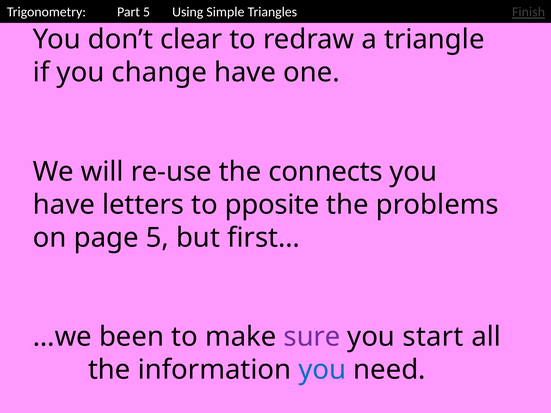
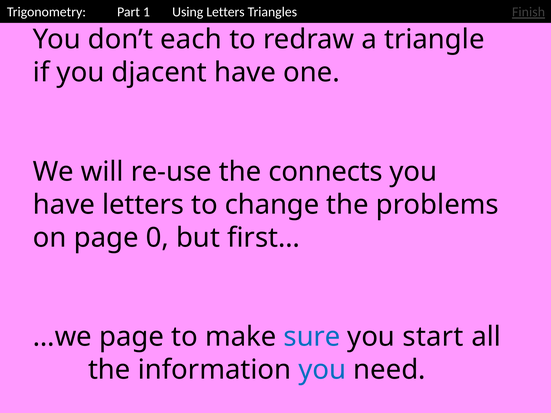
Part 5: 5 -> 1
Using Simple: Simple -> Letters
clear: clear -> each
change: change -> djacent
pposite: pposite -> change
page 5: 5 -> 0
…we been: been -> page
sure colour: purple -> blue
